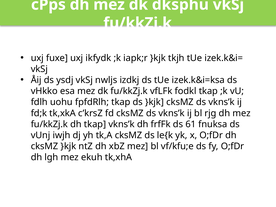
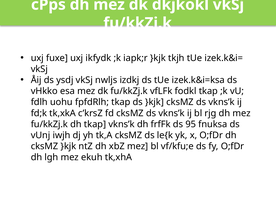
dksphu: dksphu -> dkjkokl
61: 61 -> 95
